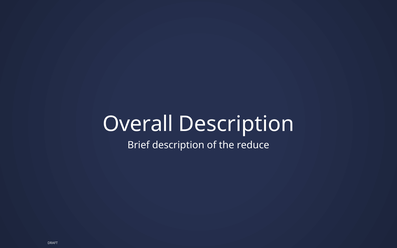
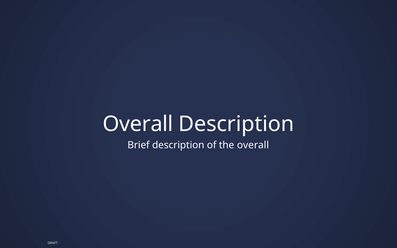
the reduce: reduce -> overall
